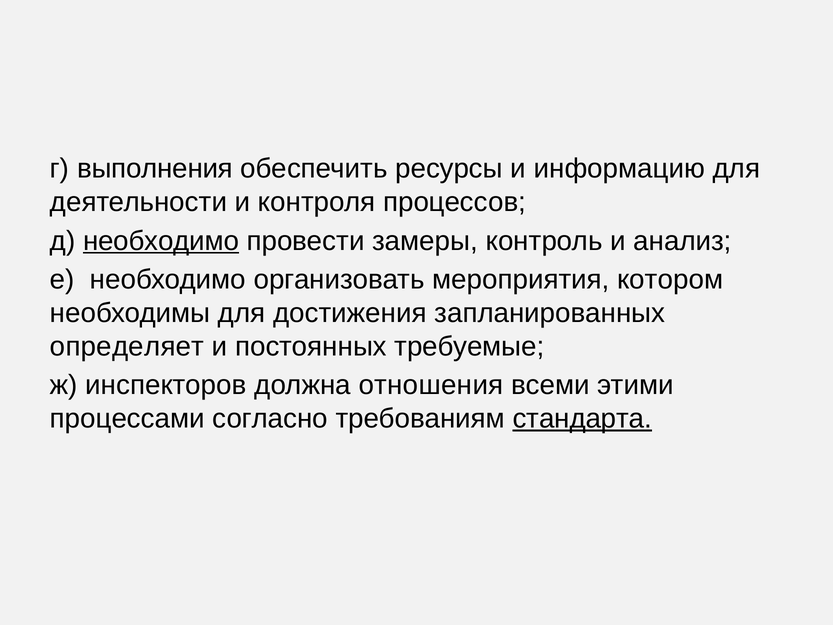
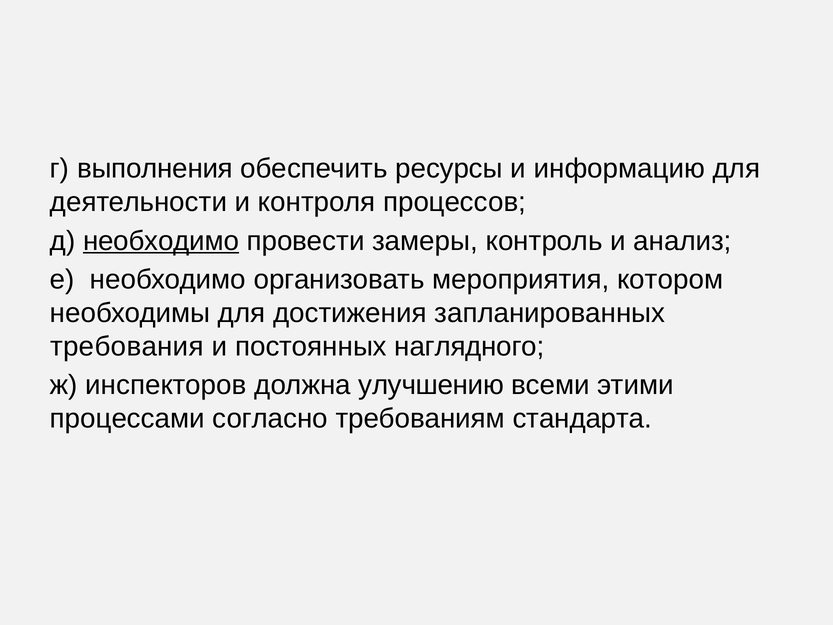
определяет: определяет -> требования
требуемые: требуемые -> наглядного
отношения: отношения -> улучшению
стандарта underline: present -> none
